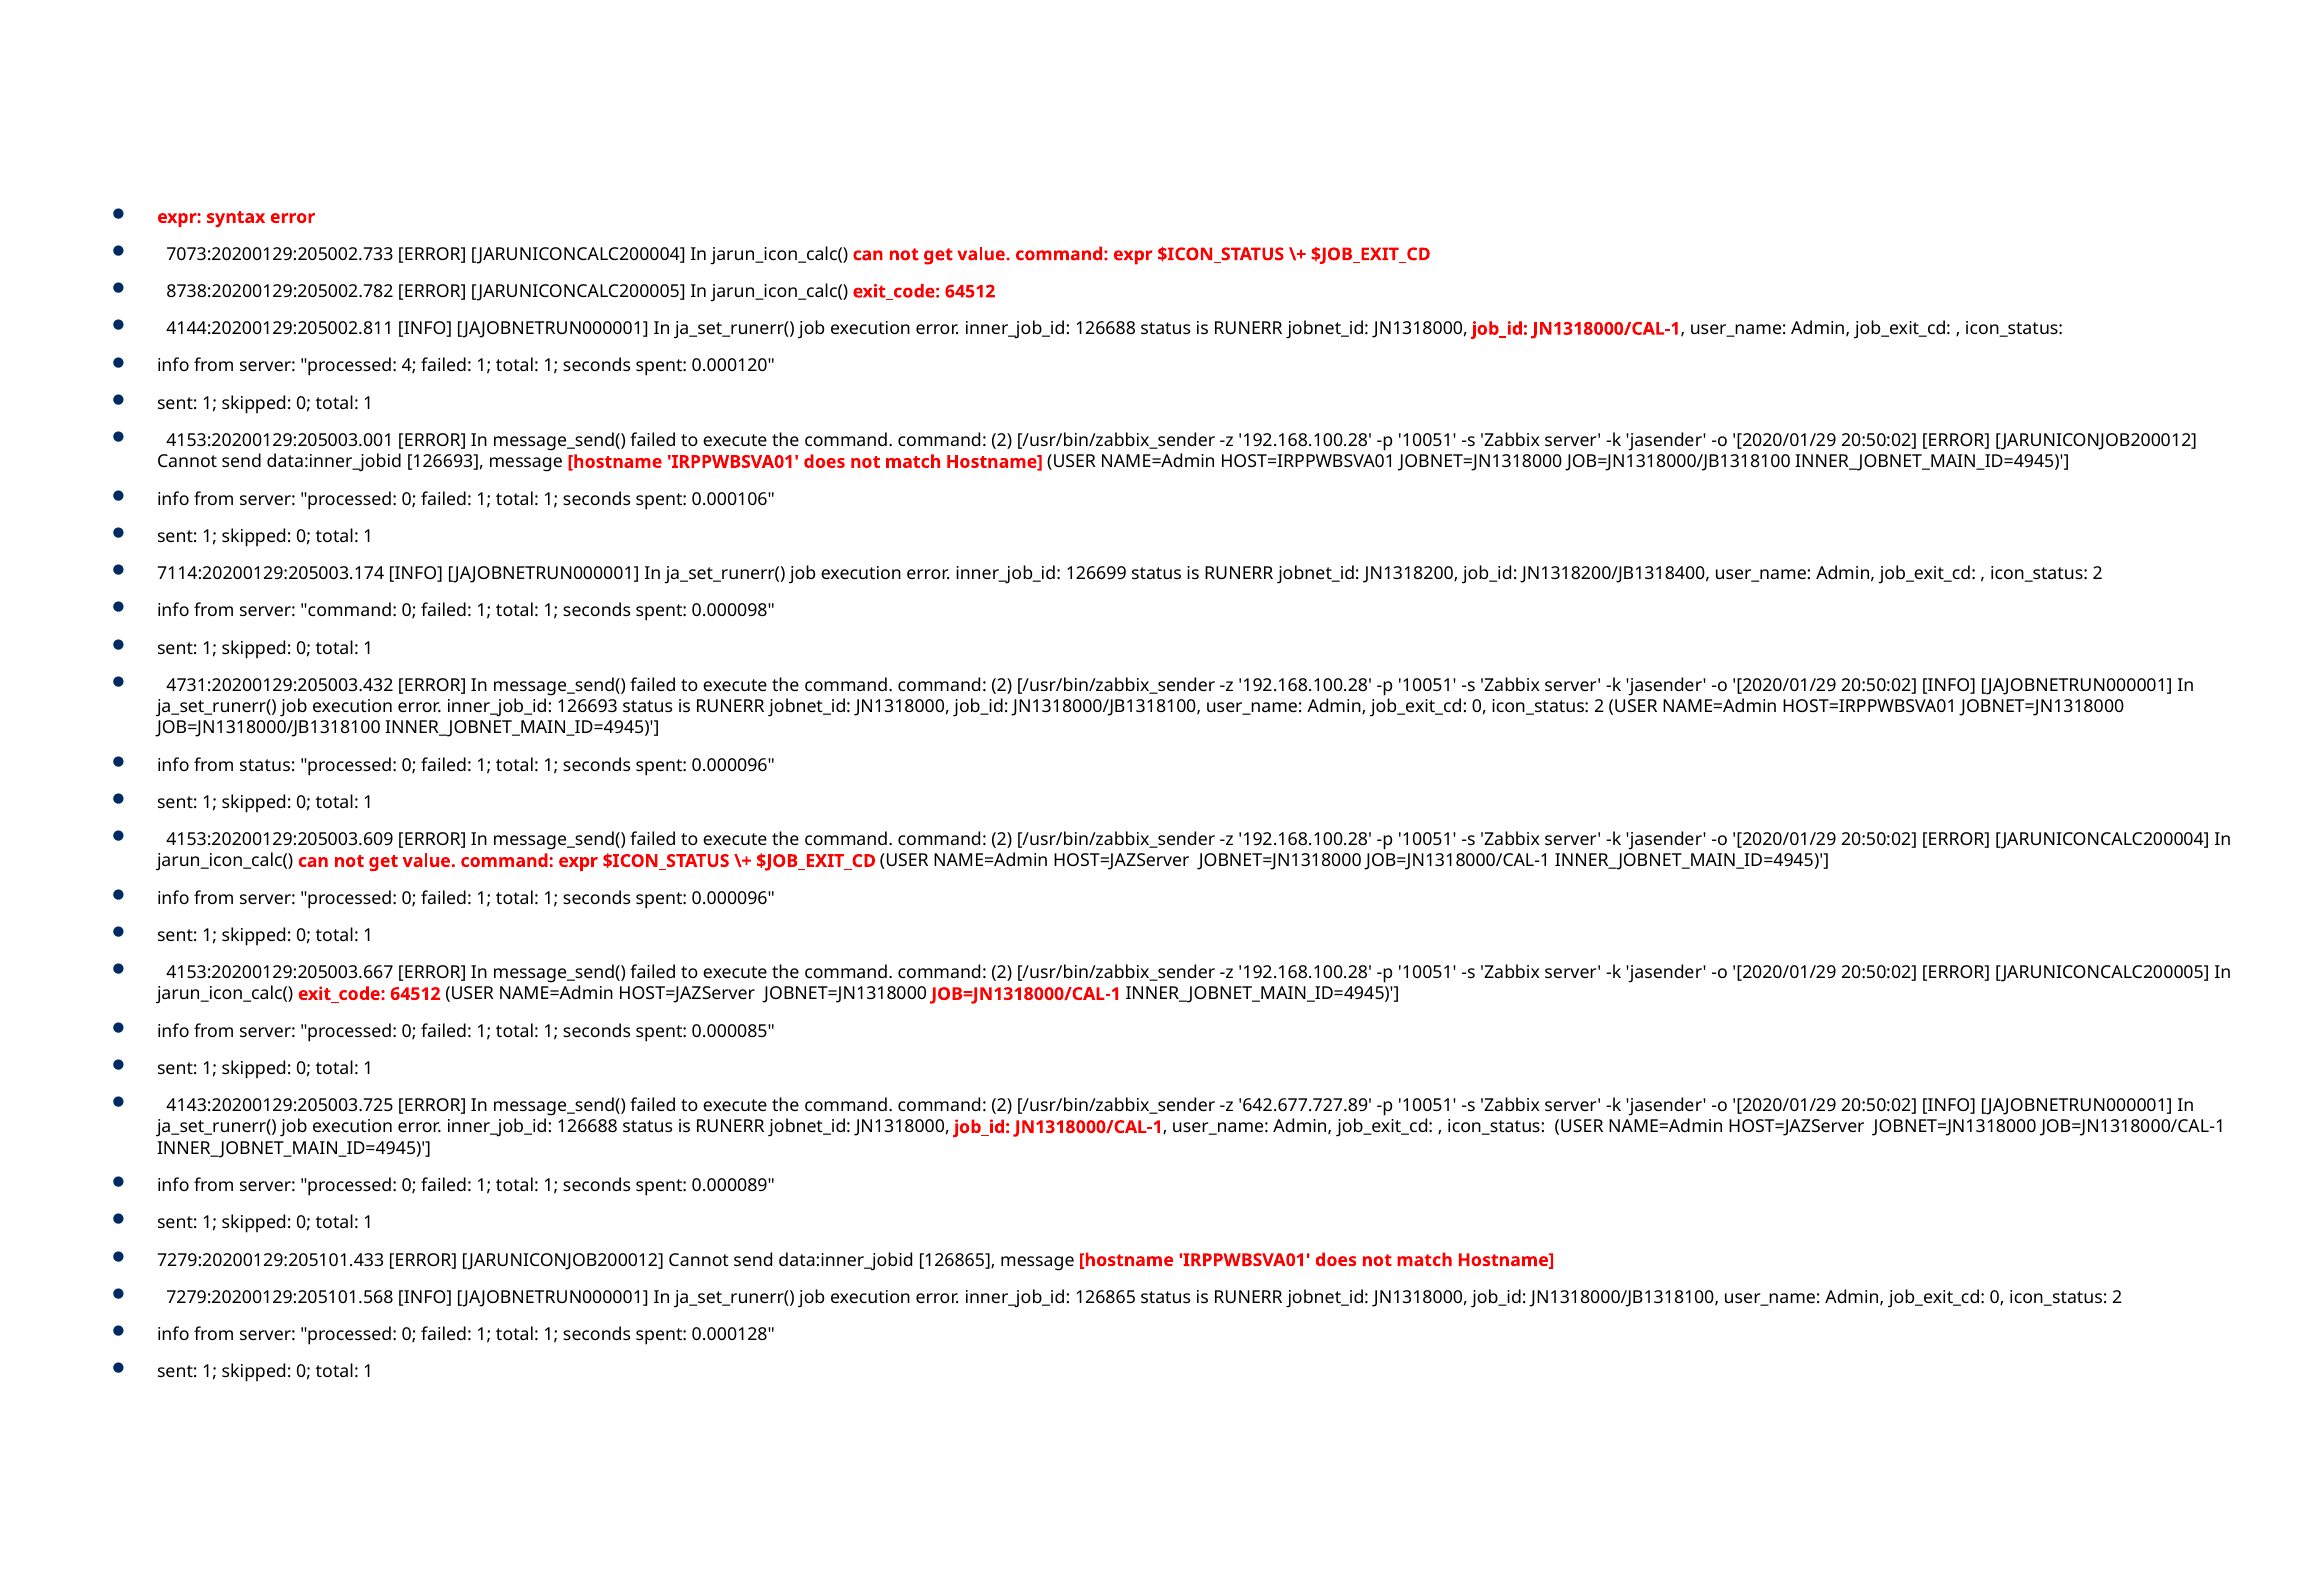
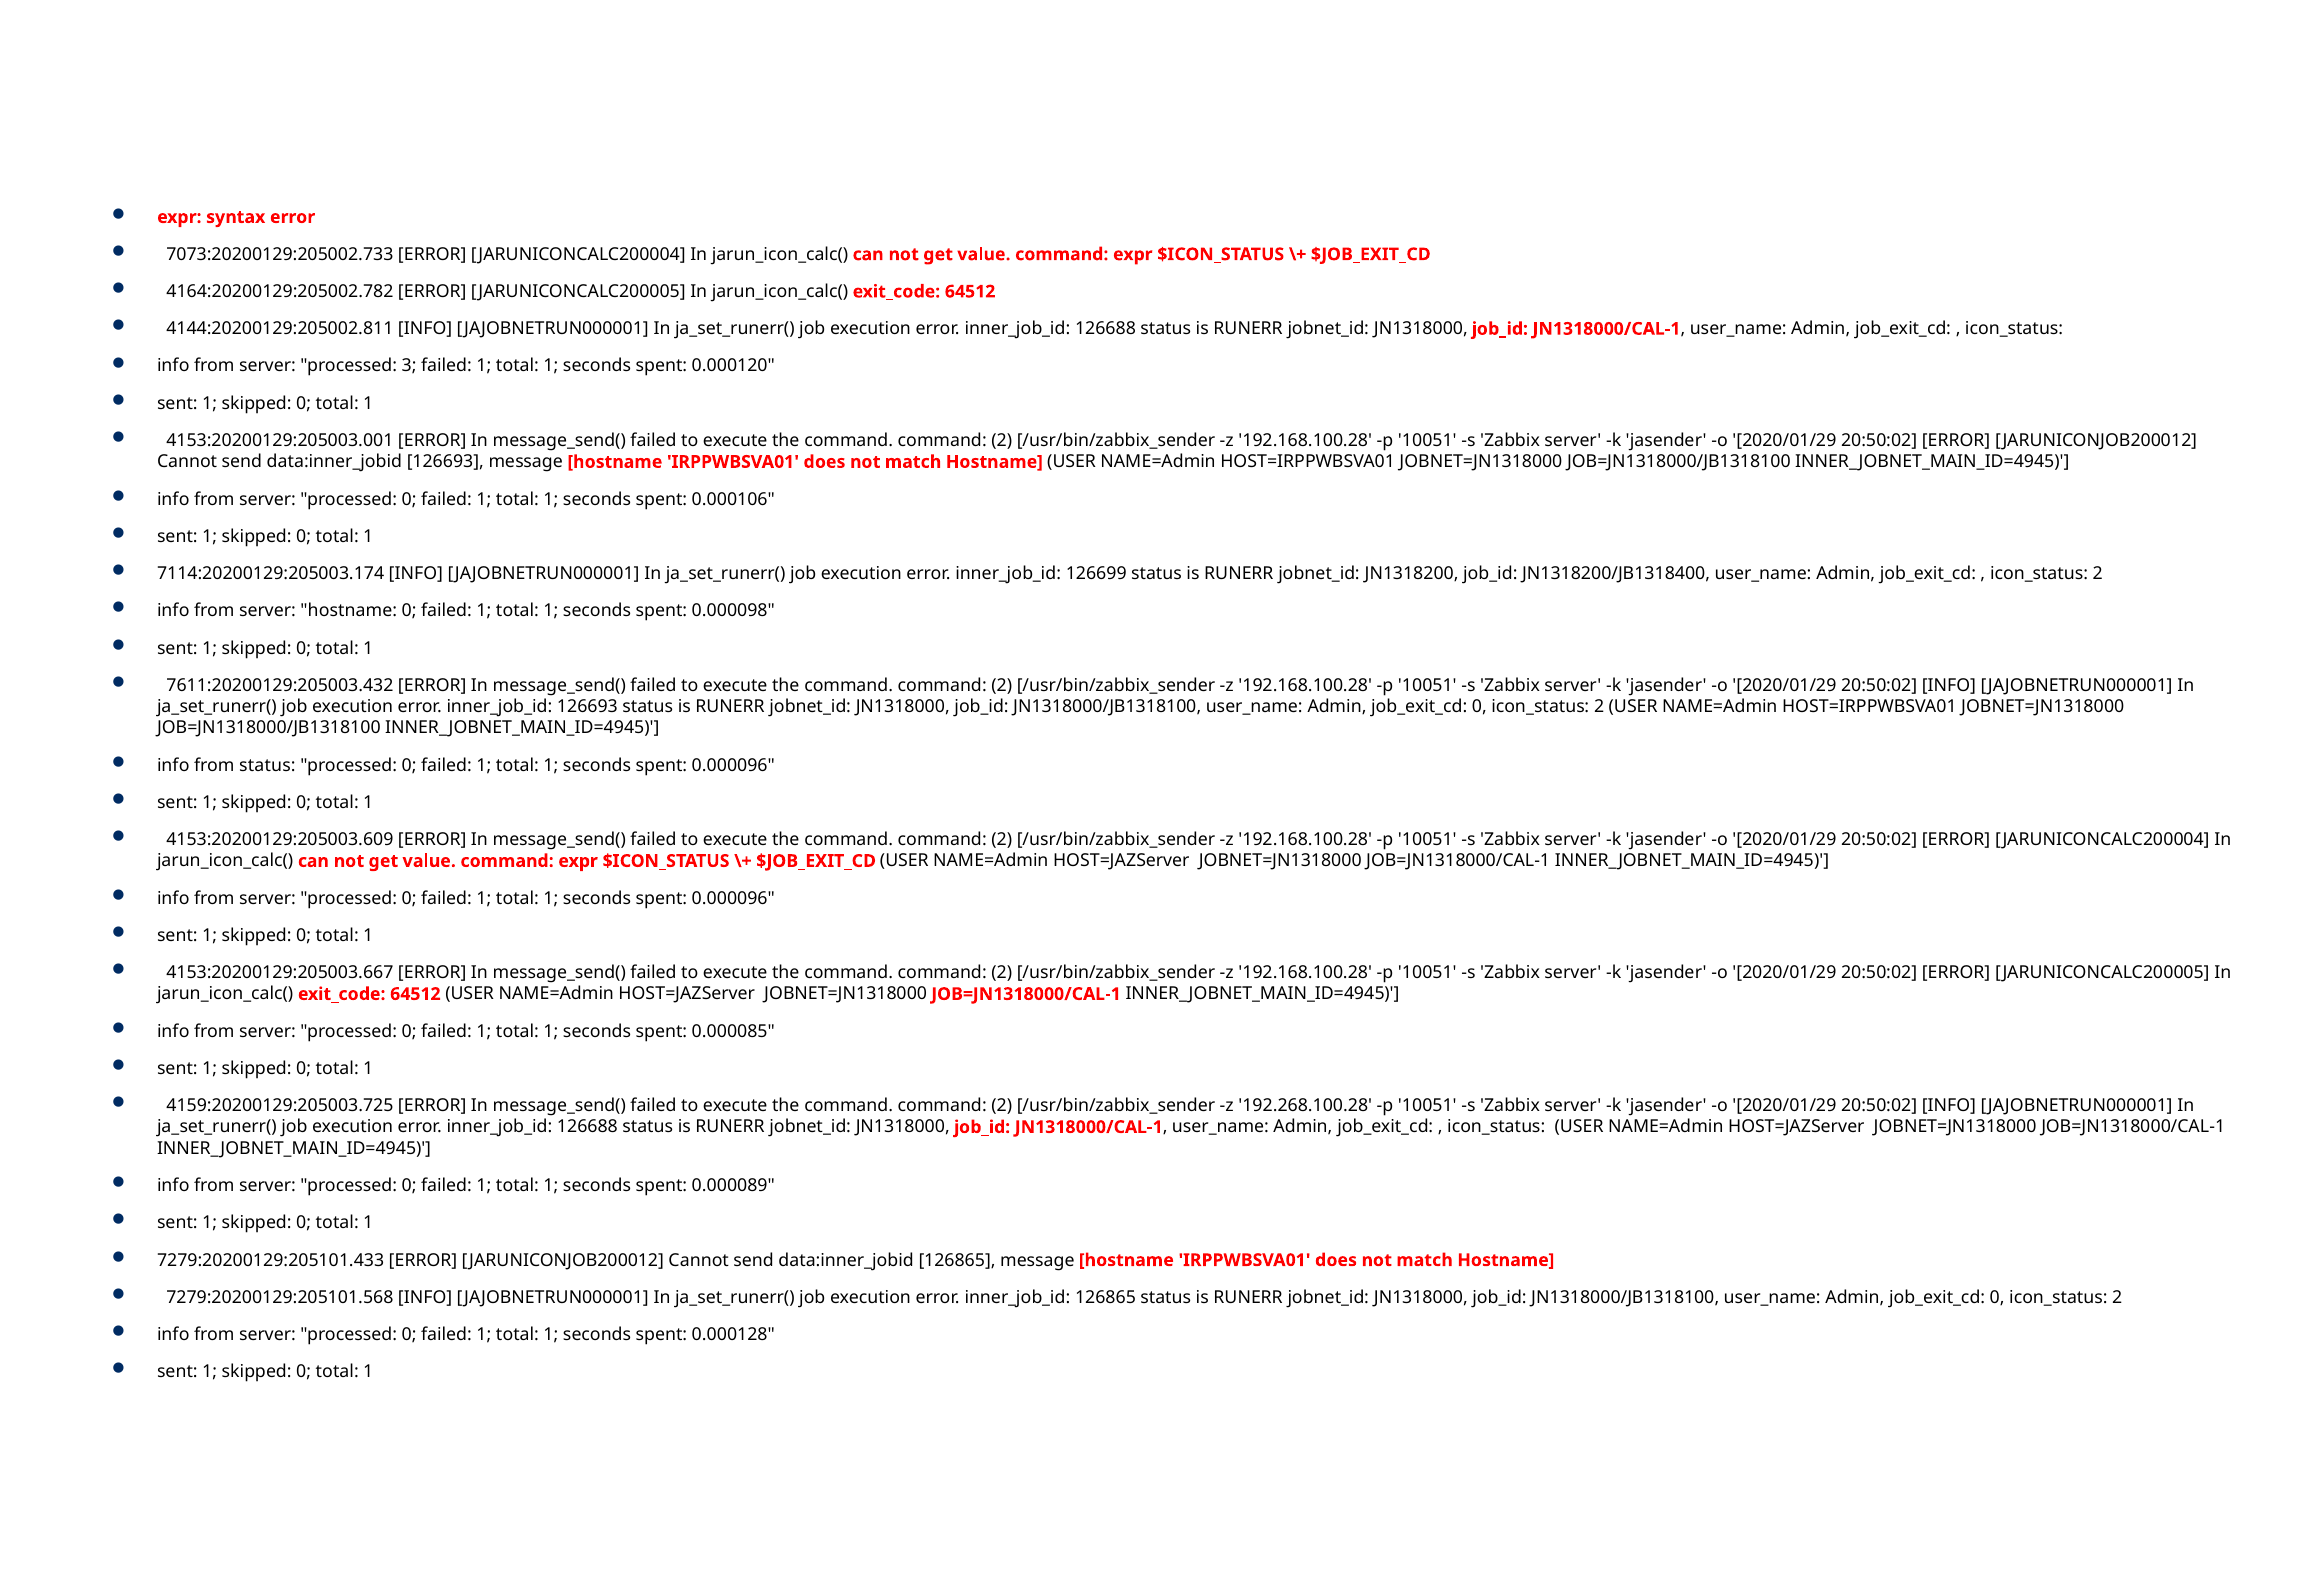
8738:20200129:205002.782: 8738:20200129:205002.782 -> 4164:20200129:205002.782
4: 4 -> 3
server command: command -> hostname
4731:20200129:205003.432: 4731:20200129:205003.432 -> 7611:20200129:205003.432
4143:20200129:205003.725: 4143:20200129:205003.725 -> 4159:20200129:205003.725
642.677.727.89: 642.677.727.89 -> 192.268.100.28
